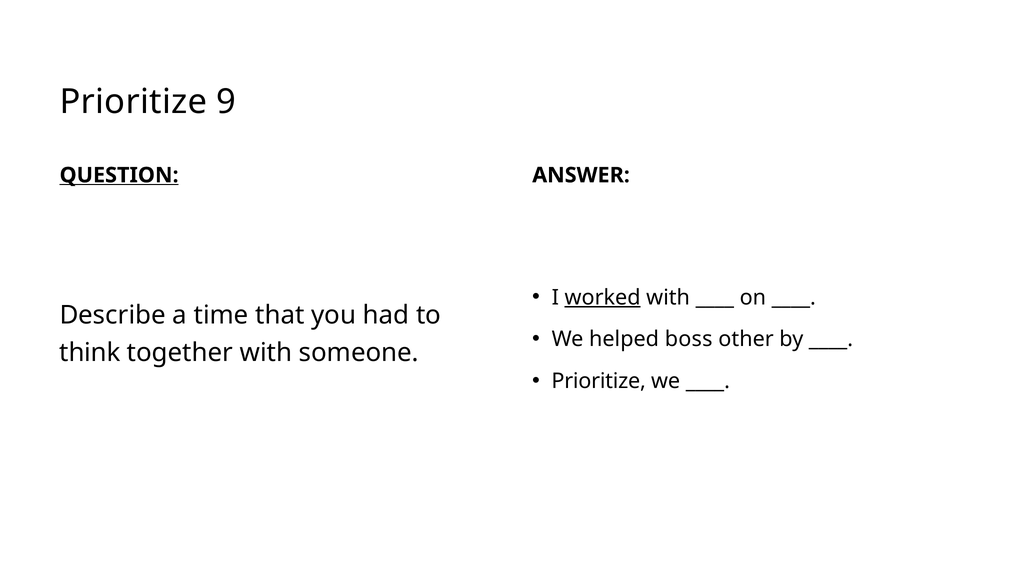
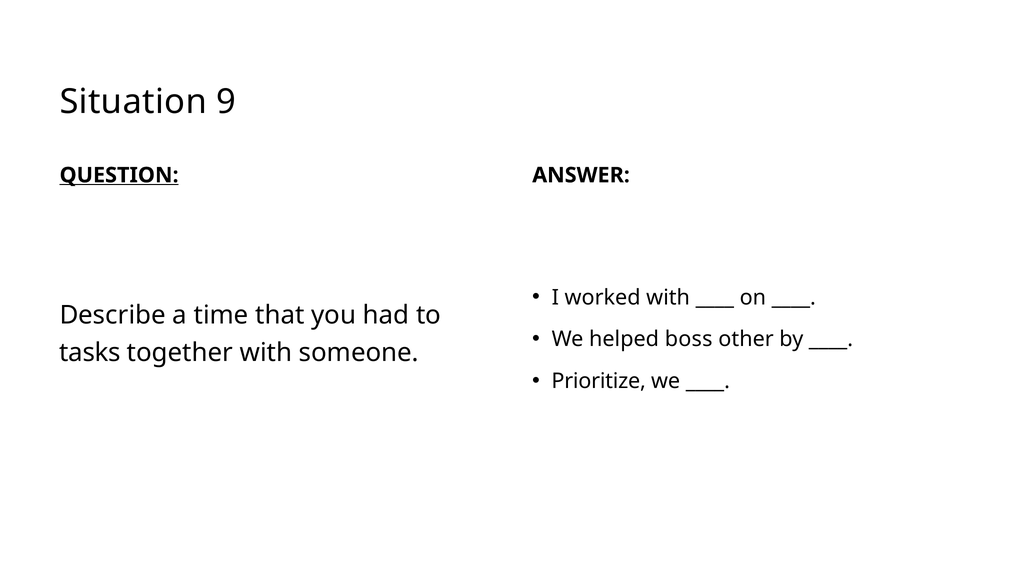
Prioritize at (133, 102): Prioritize -> Situation
worked underline: present -> none
think: think -> tasks
